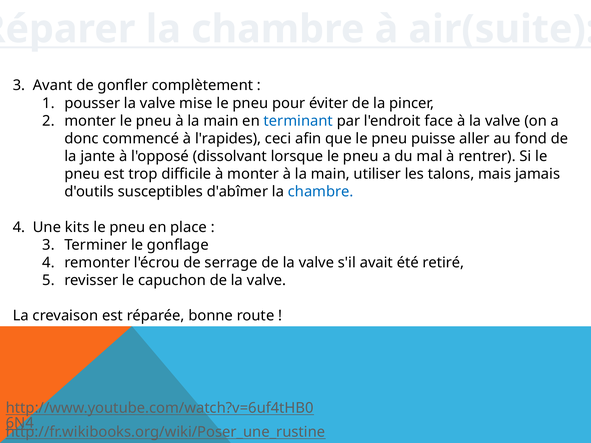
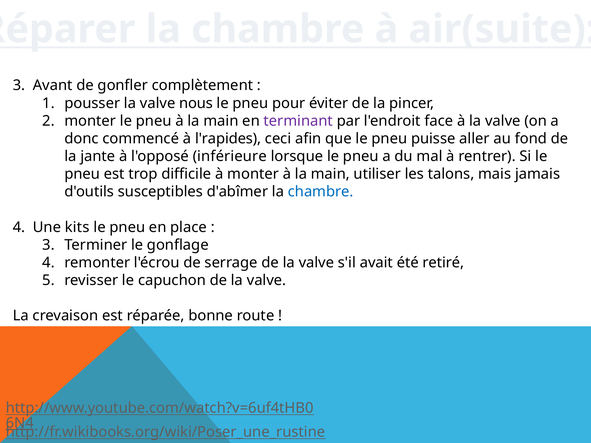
mise: mise -> nous
terminant colour: blue -> purple
dissolvant: dissolvant -> inférieure
